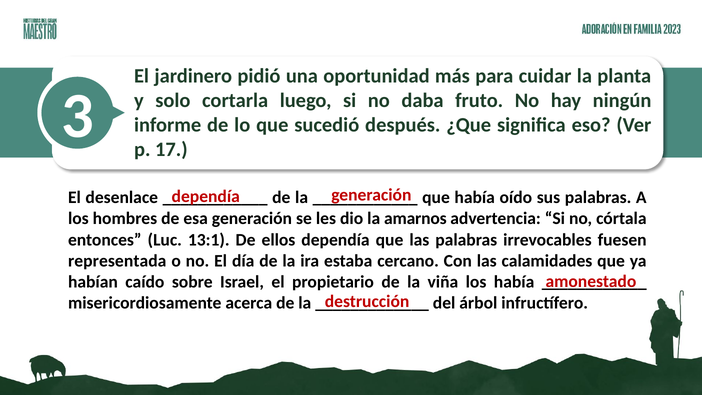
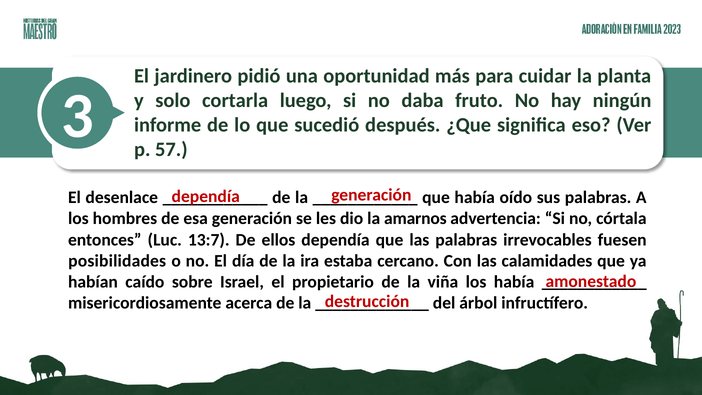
17: 17 -> 57
13:1: 13:1 -> 13:7
representada: representada -> posibilidades
